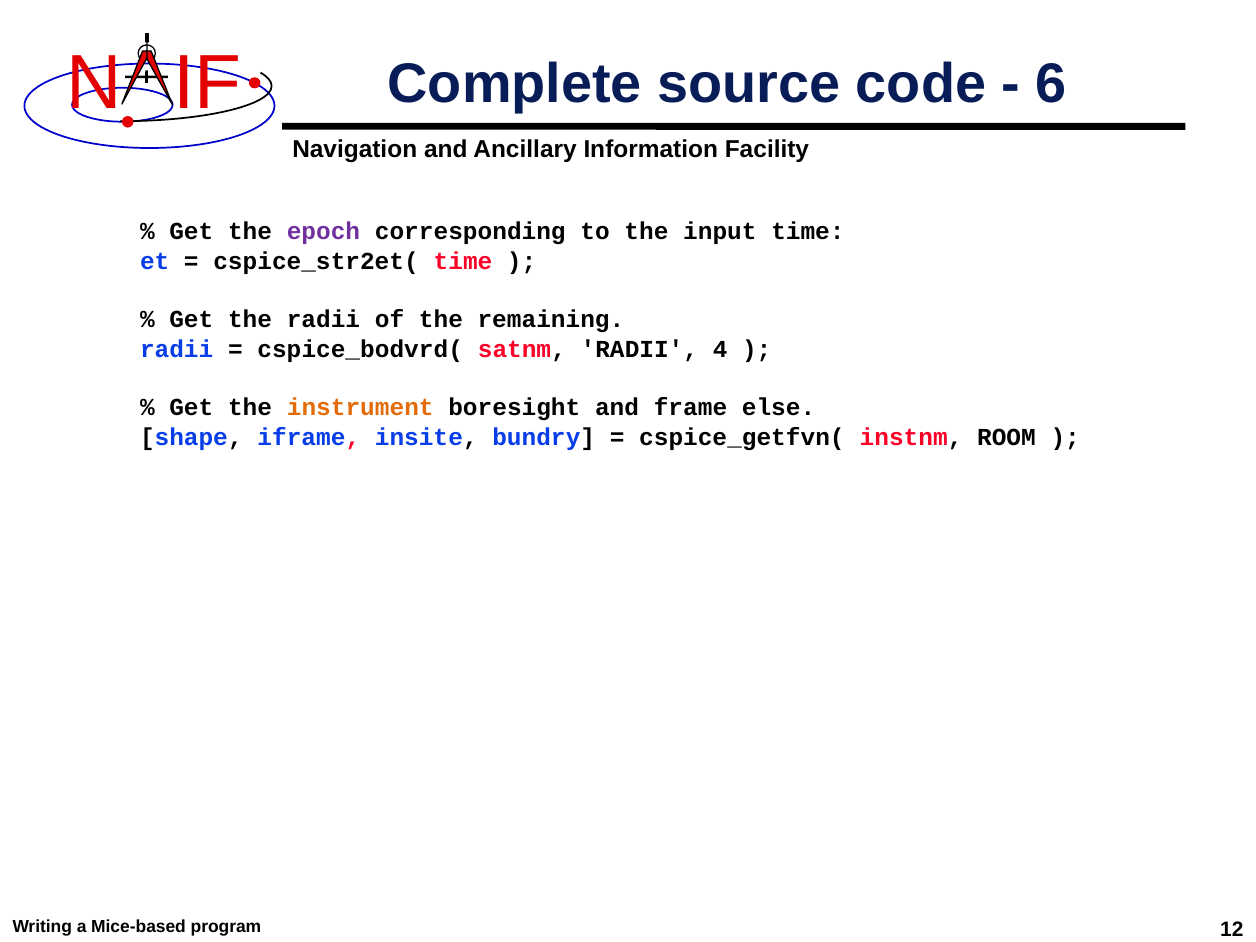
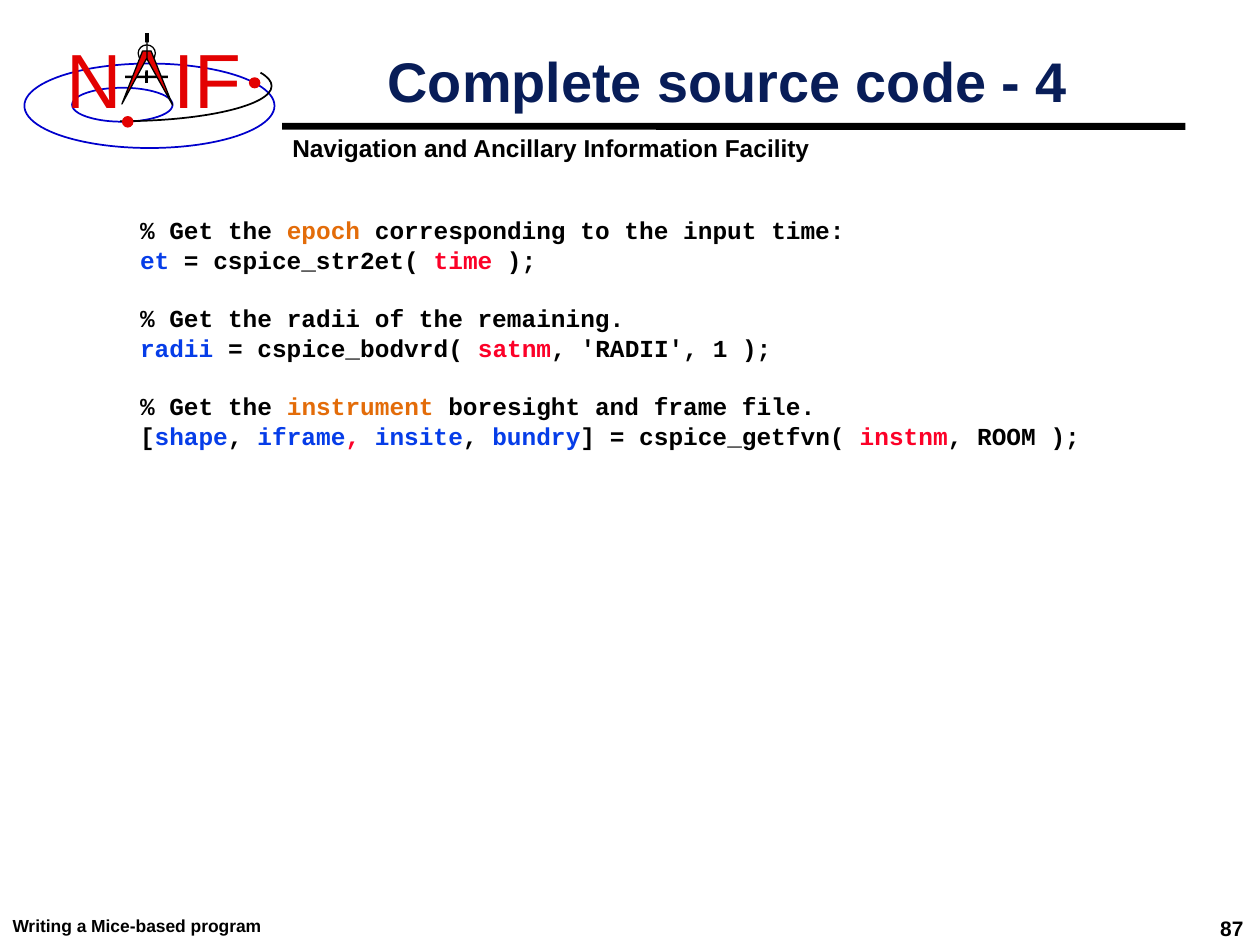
6: 6 -> 4
epoch colour: purple -> orange
4: 4 -> 1
else: else -> file
12: 12 -> 87
